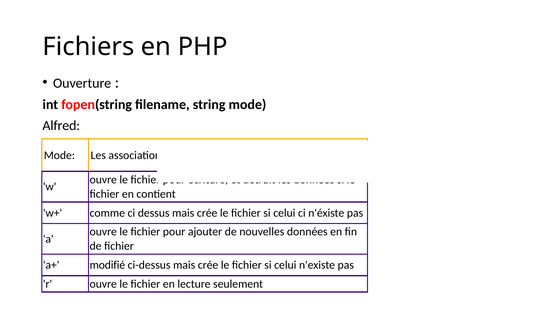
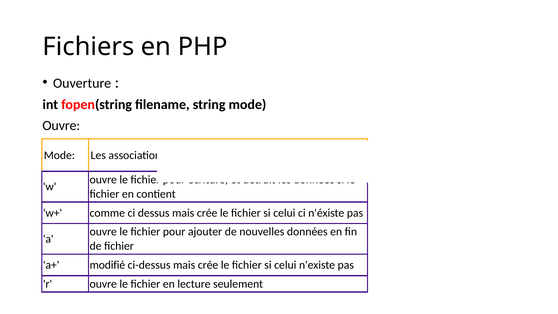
Alfred at (61, 126): Alfred -> Ouvre
